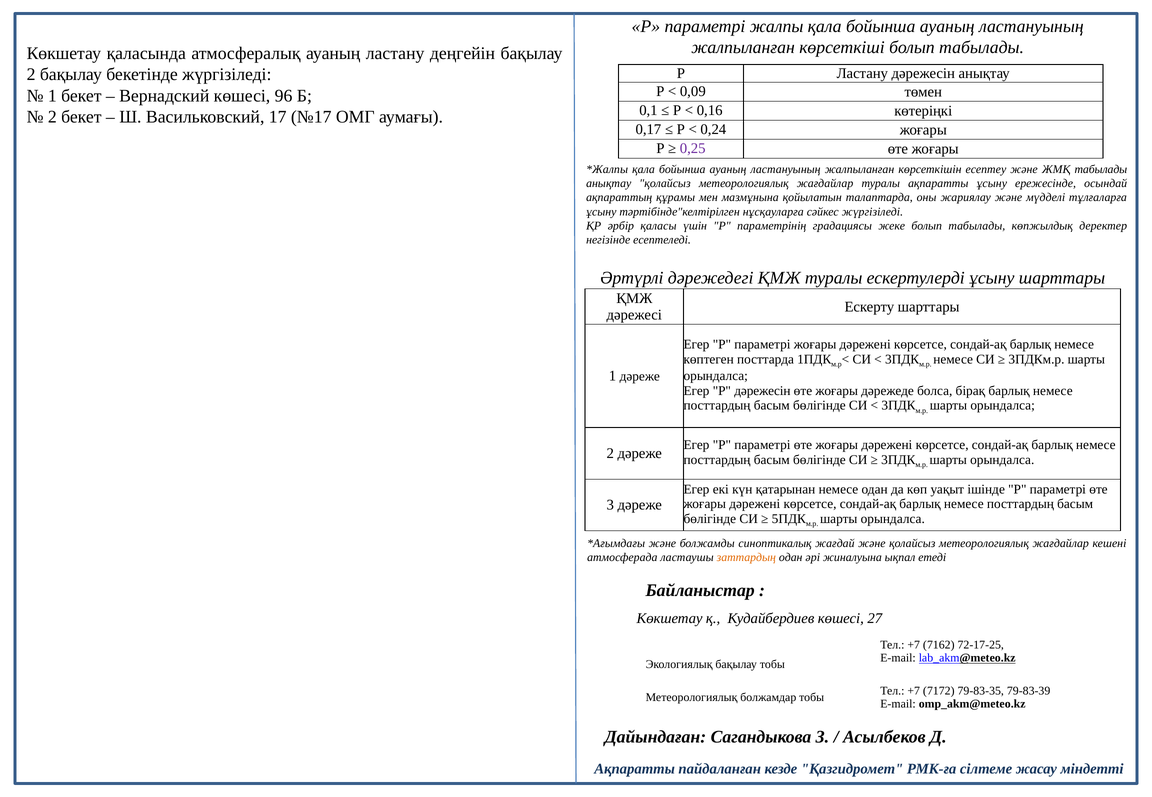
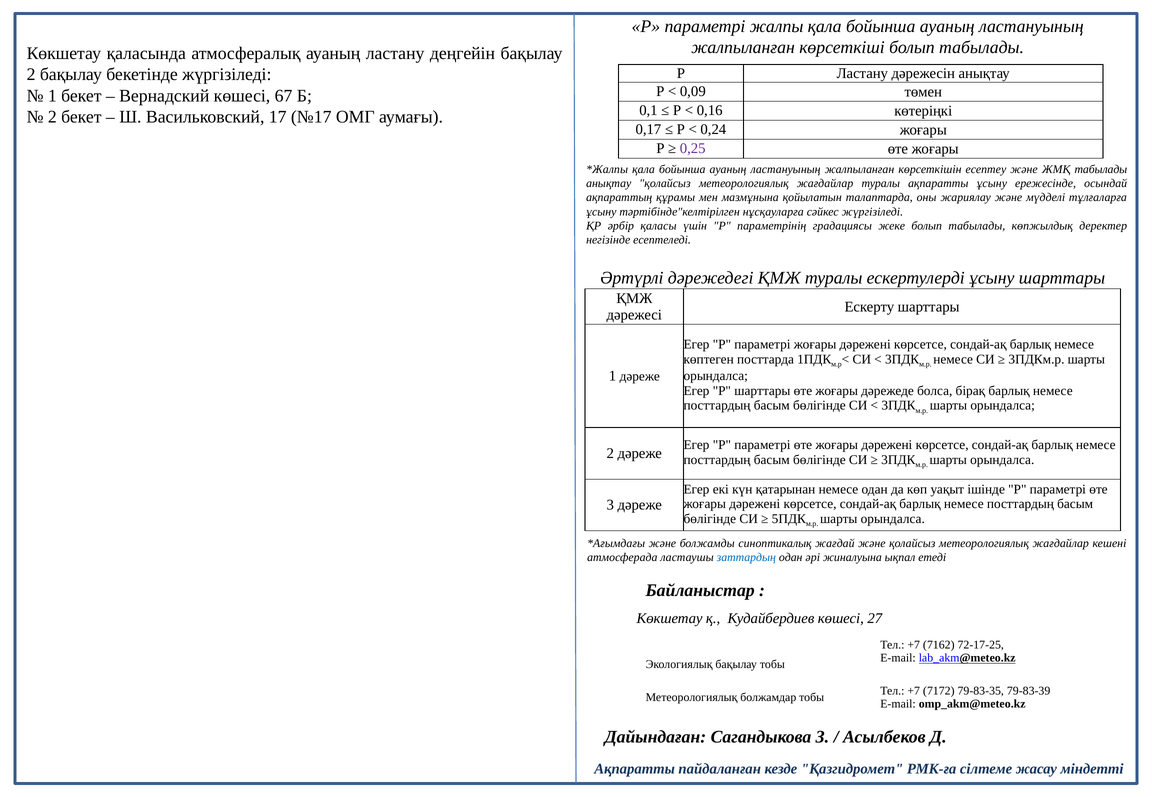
96: 96 -> 67
P дәрежесін: дәрежесін -> шарттары
заттардың colour: orange -> blue
